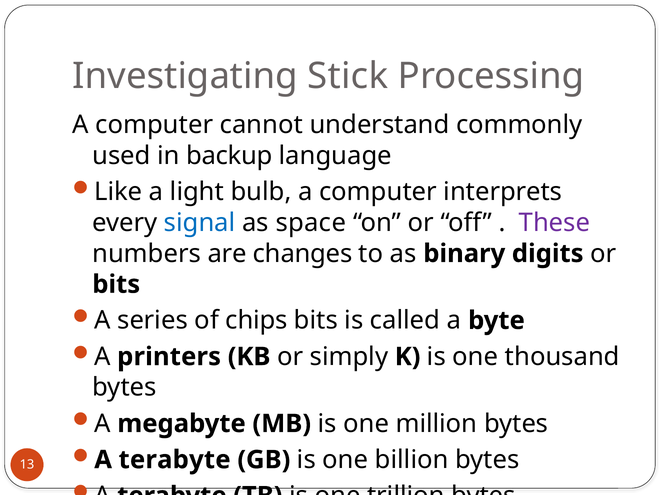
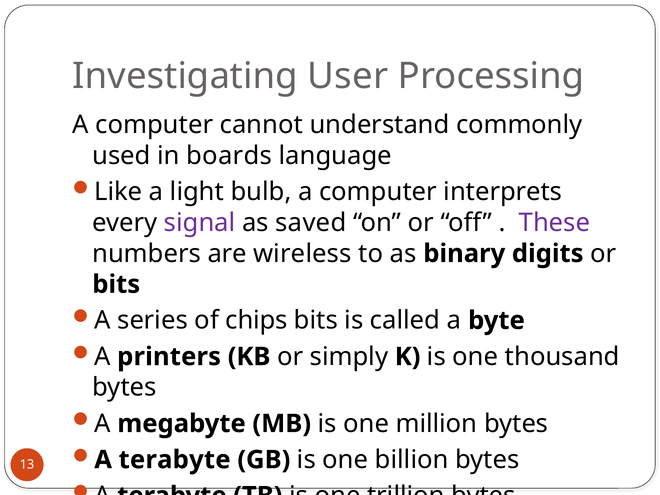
Stick: Stick -> User
backup: backup -> boards
signal colour: blue -> purple
space: space -> saved
changes: changes -> wireless
